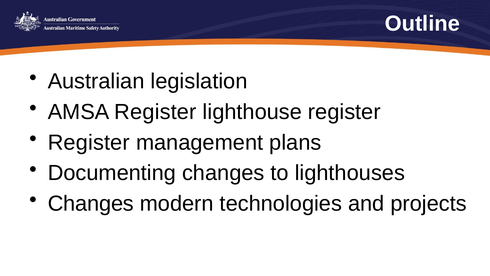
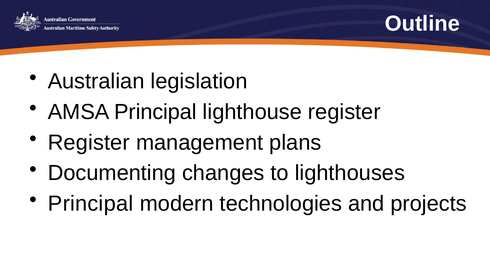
AMSA Register: Register -> Principal
Changes at (91, 203): Changes -> Principal
